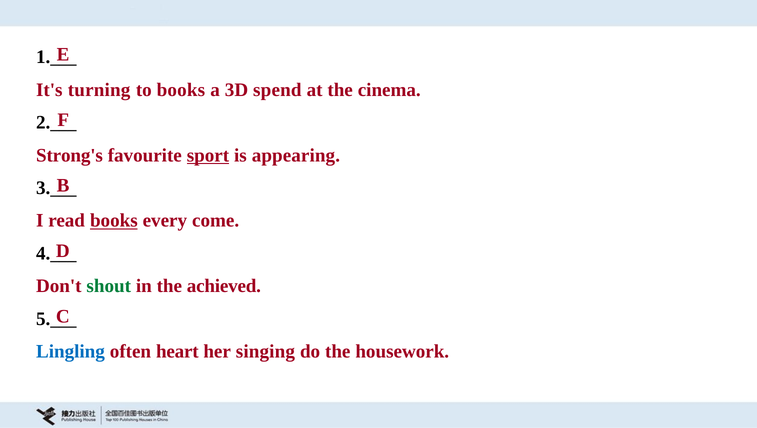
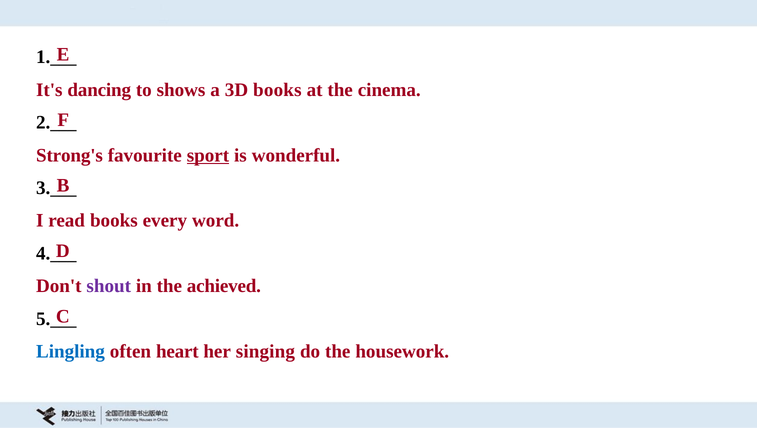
turning: turning -> dancing
to books: books -> shows
3D spend: spend -> books
appearing: appearing -> wonderful
books at (114, 221) underline: present -> none
come: come -> word
shout colour: green -> purple
